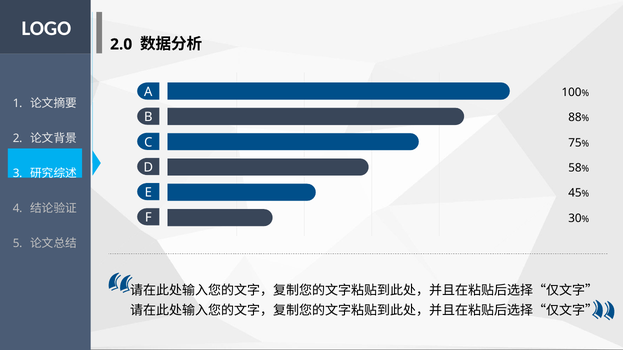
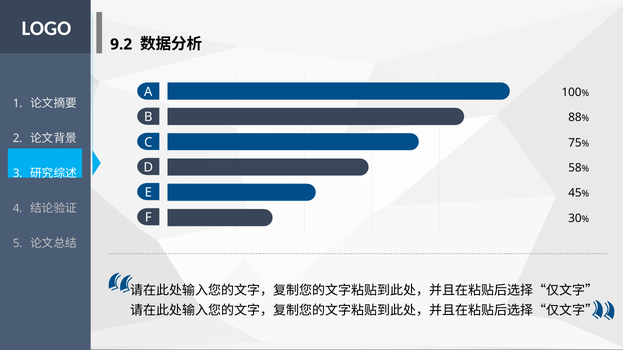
2.0: 2.0 -> 9.2
